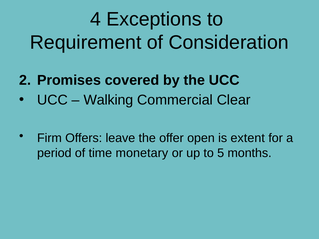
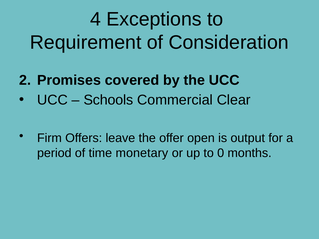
Walking: Walking -> Schools
extent: extent -> output
5: 5 -> 0
